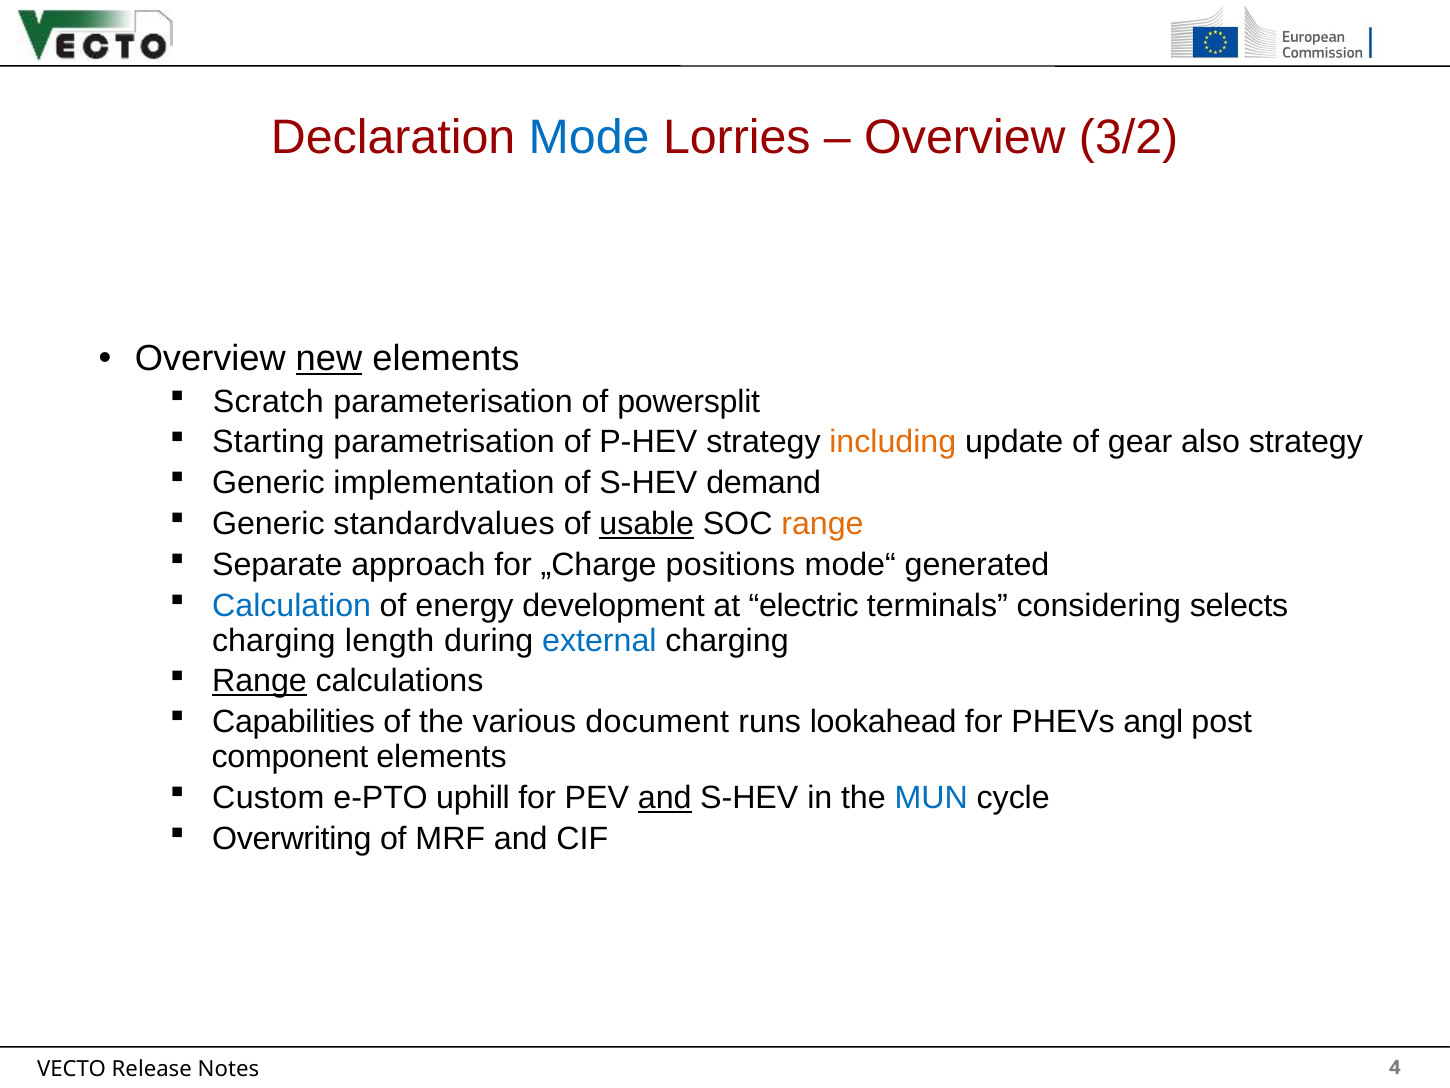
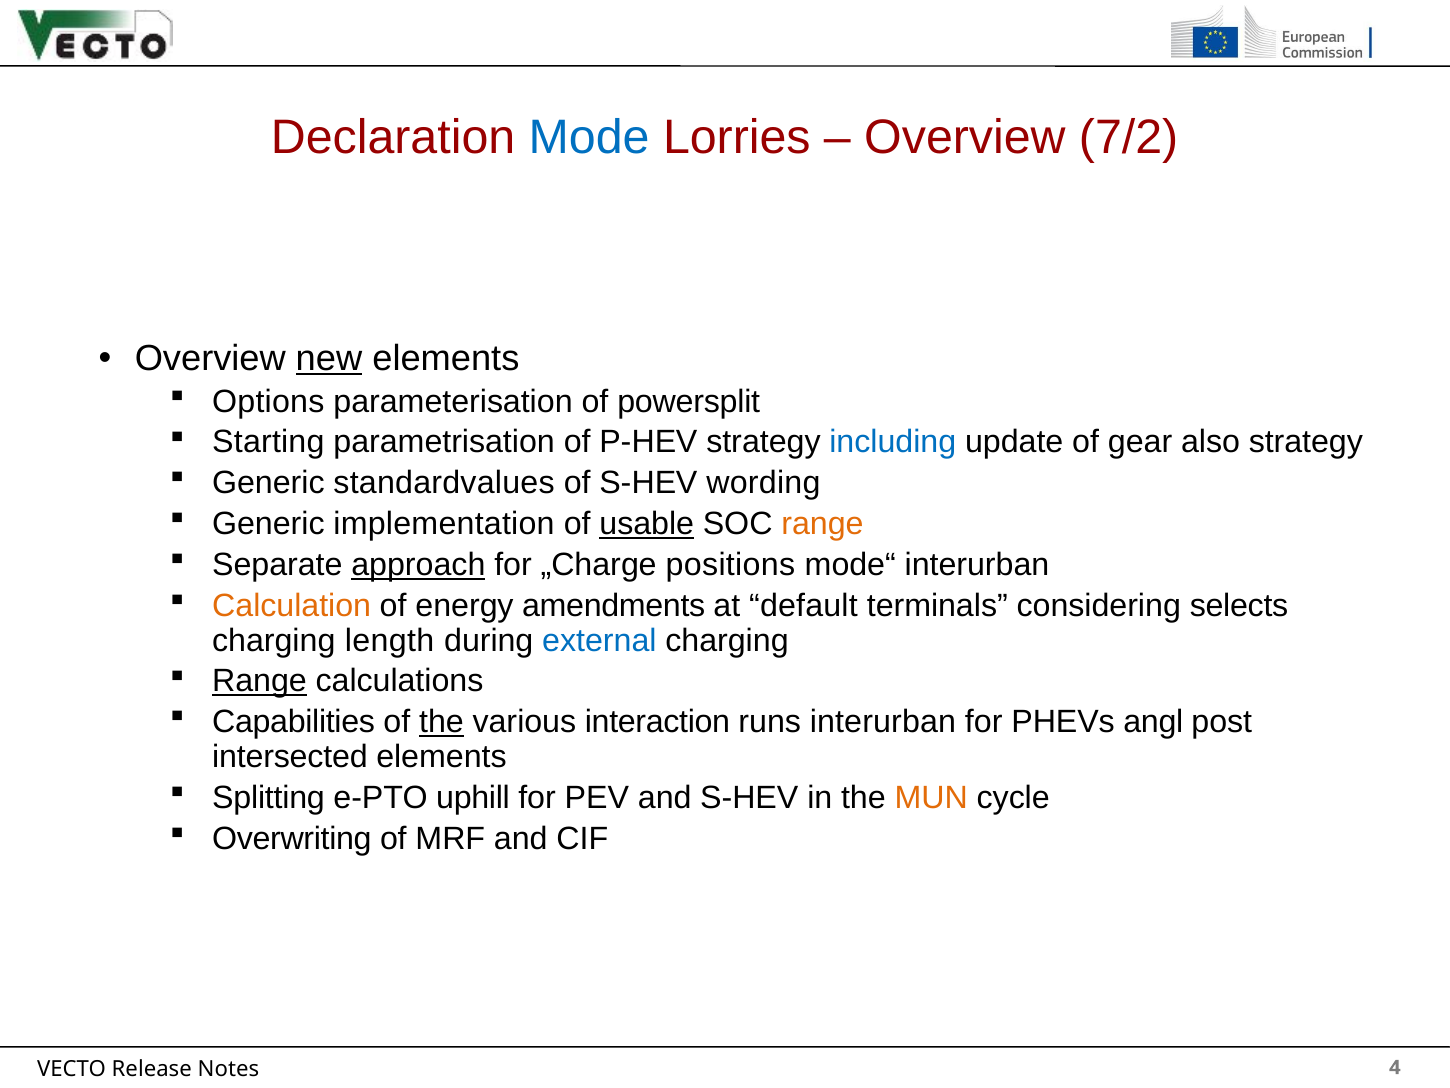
3/2: 3/2 -> 7/2
Scratch: Scratch -> Options
including colour: orange -> blue
implementation: implementation -> standardvalues
demand: demand -> wording
standardvalues: standardvalues -> implementation
approach underline: none -> present
mode“ generated: generated -> interurban
Calculation colour: blue -> orange
development: development -> amendments
electric: electric -> default
the at (441, 722) underline: none -> present
document: document -> interaction
runs lookahead: lookahead -> interurban
component: component -> intersected
Custom: Custom -> Splitting
and at (665, 797) underline: present -> none
MUN colour: blue -> orange
